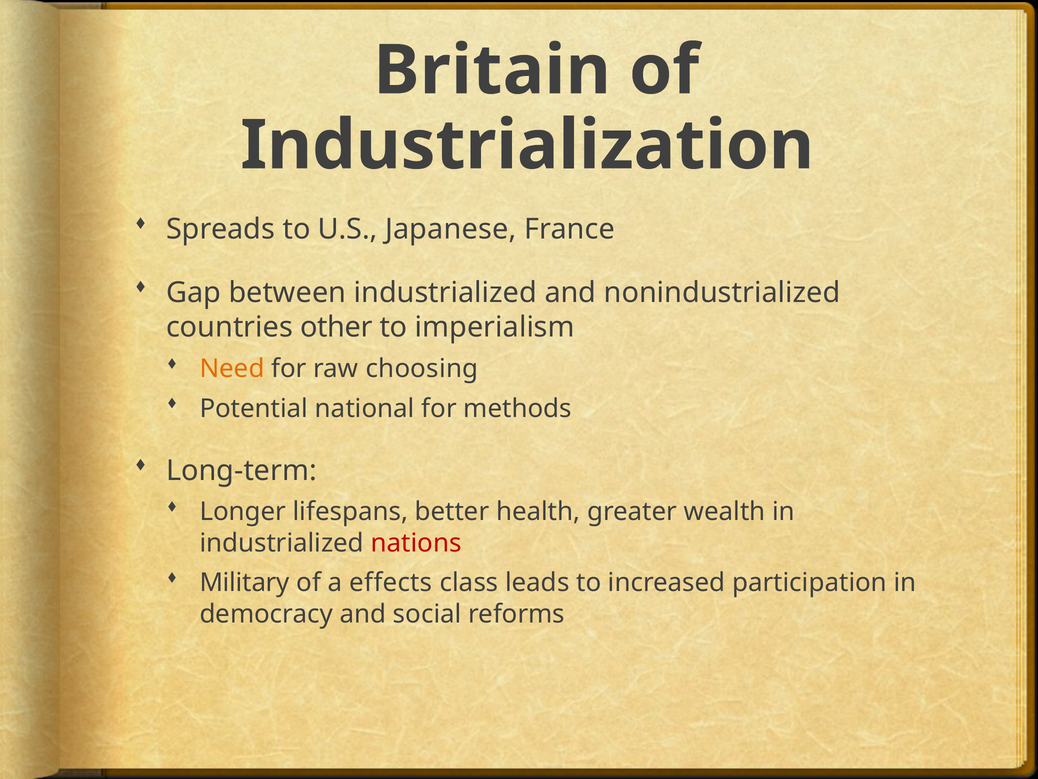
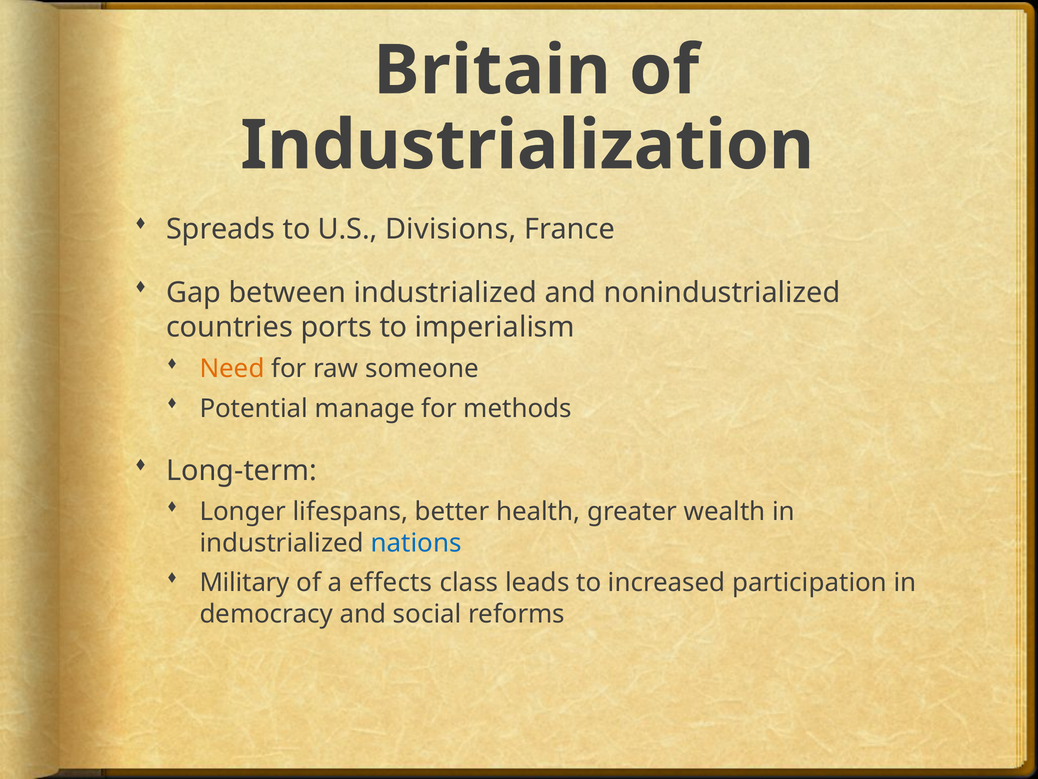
Japanese: Japanese -> Divisions
other: other -> ports
choosing: choosing -> someone
national: national -> manage
nations colour: red -> blue
